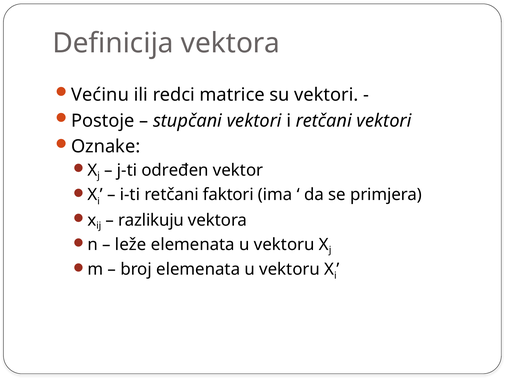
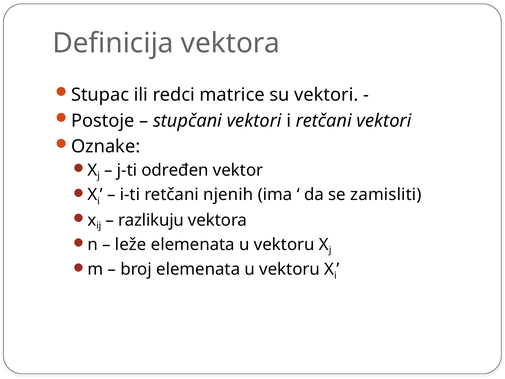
Većinu: Većinu -> Stupac
faktori: faktori -> njenih
primjera: primjera -> zamisliti
